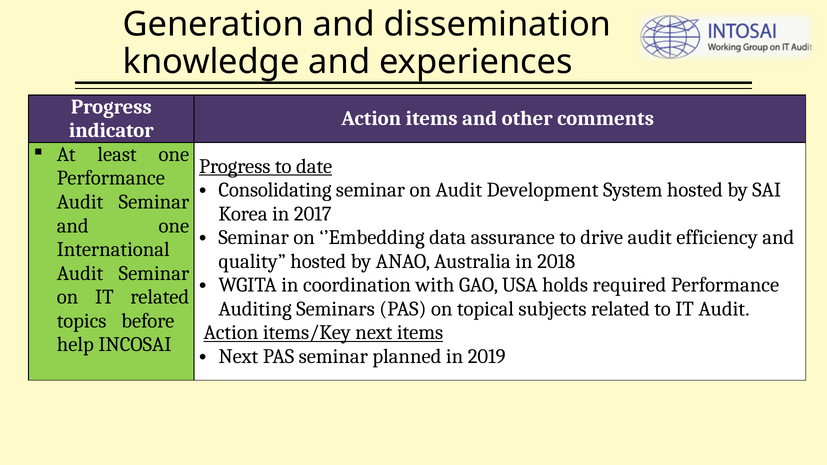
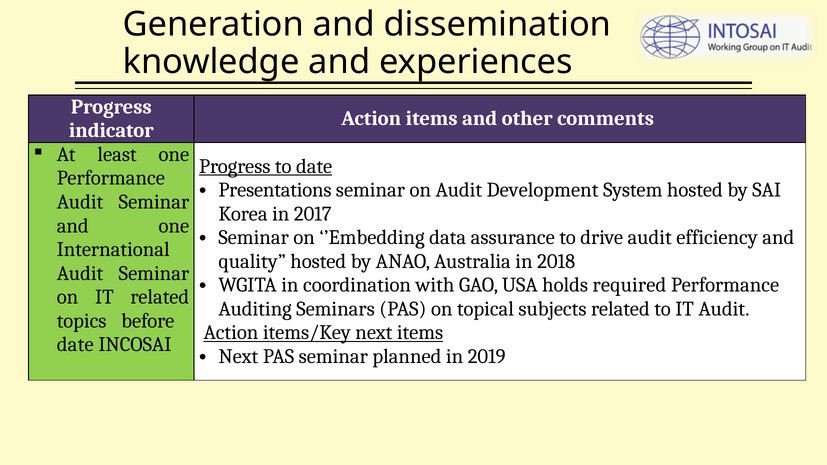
Consolidating: Consolidating -> Presentations
help at (75, 345): help -> date
